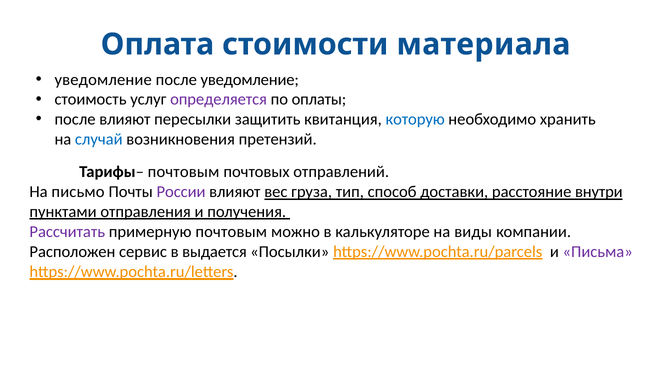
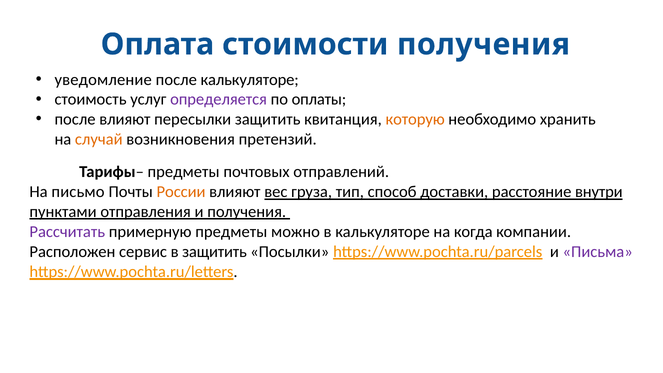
стоимости материала: материала -> получения
после уведомление: уведомление -> калькуляторе
которую colour: blue -> orange
случай colour: blue -> orange
Тарифы– почтовым: почтовым -> предметы
России colour: purple -> orange
примерную почтовым: почтовым -> предметы
виды: виды -> когда
в выдается: выдается -> защитить
